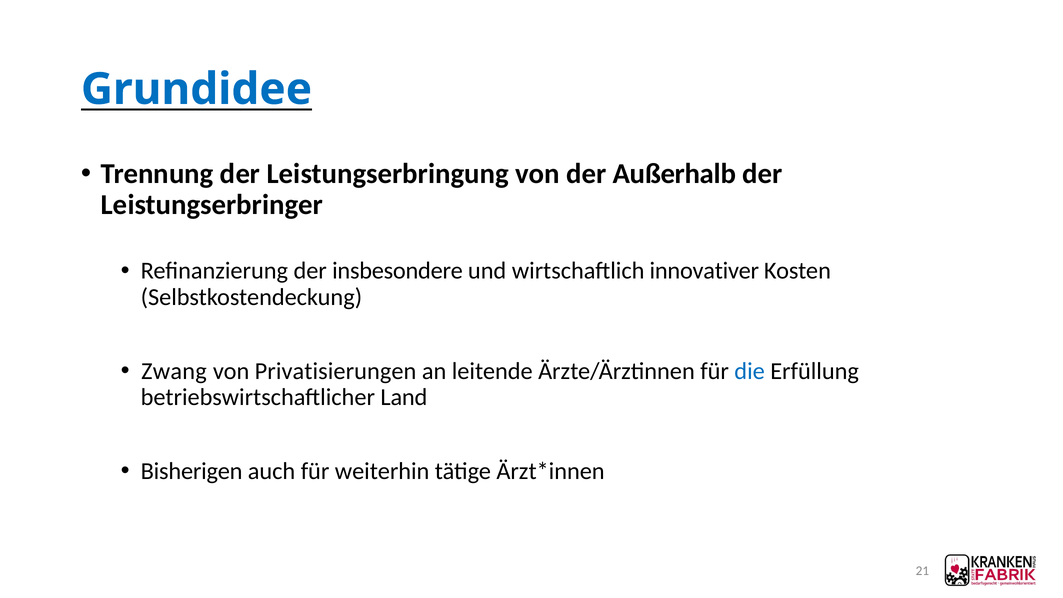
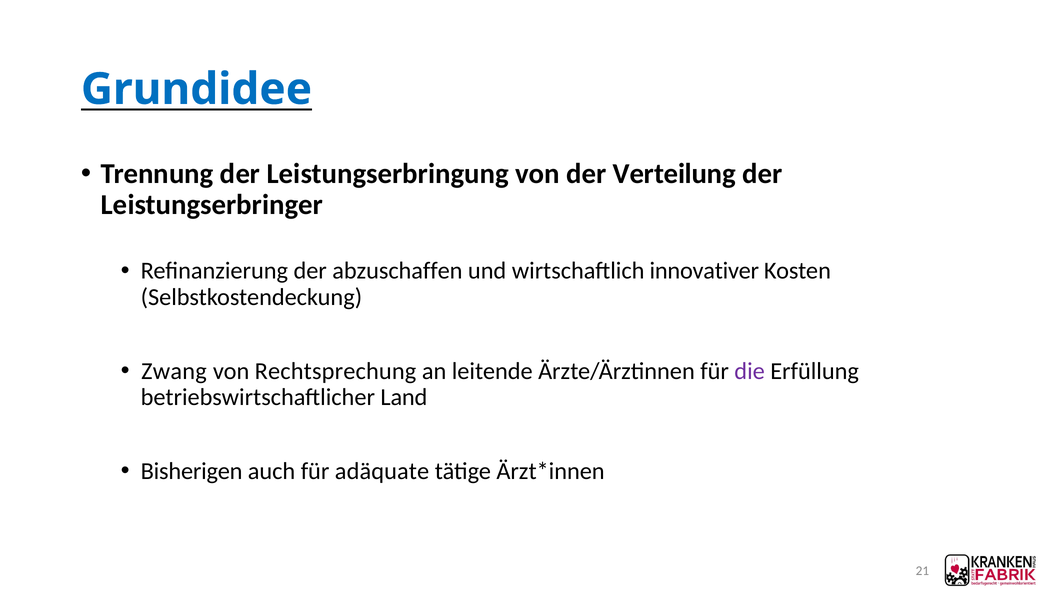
Außerhalb: Außerhalb -> Verteilung
insbesondere: insbesondere -> abzuschaffen
Privatisierungen: Privatisierungen -> Rechtsprechung
die colour: blue -> purple
weiterhin: weiterhin -> adäquate
